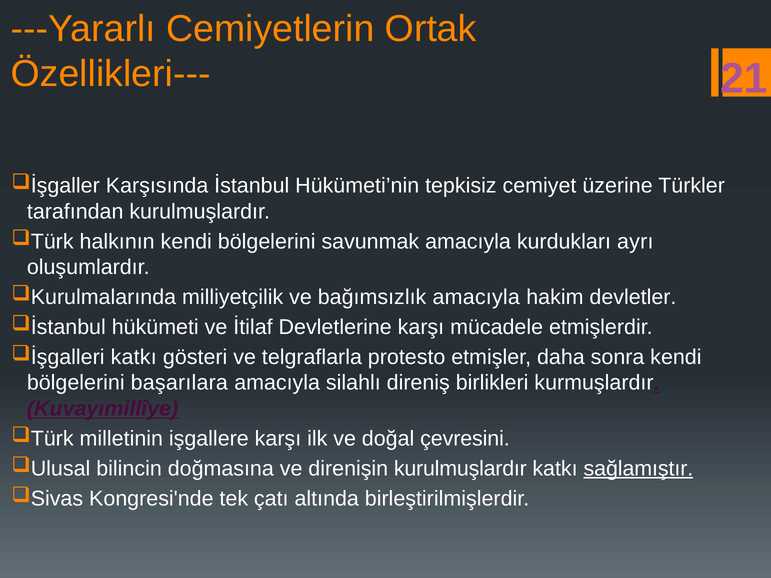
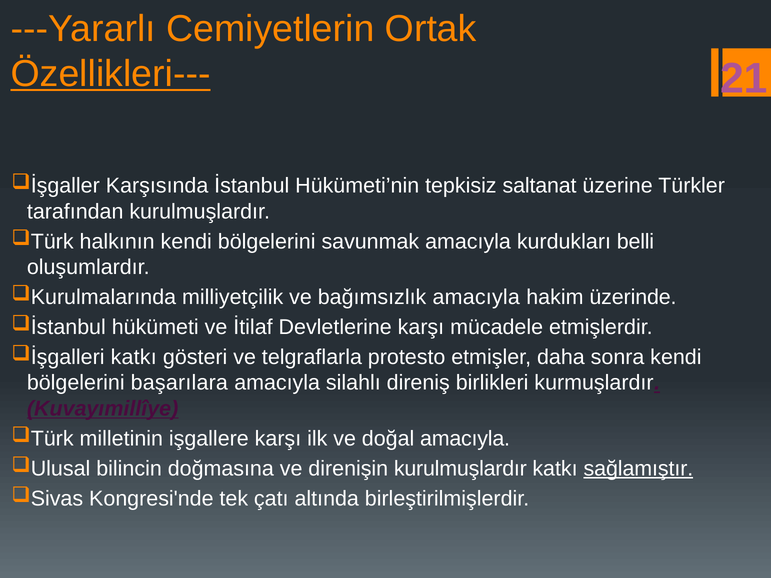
Özellikleri--- underline: none -> present
cemiyet: cemiyet -> saltanat
ayrı: ayrı -> belli
devletler: devletler -> üzerinde
doğal çevresini: çevresini -> amacıyla
